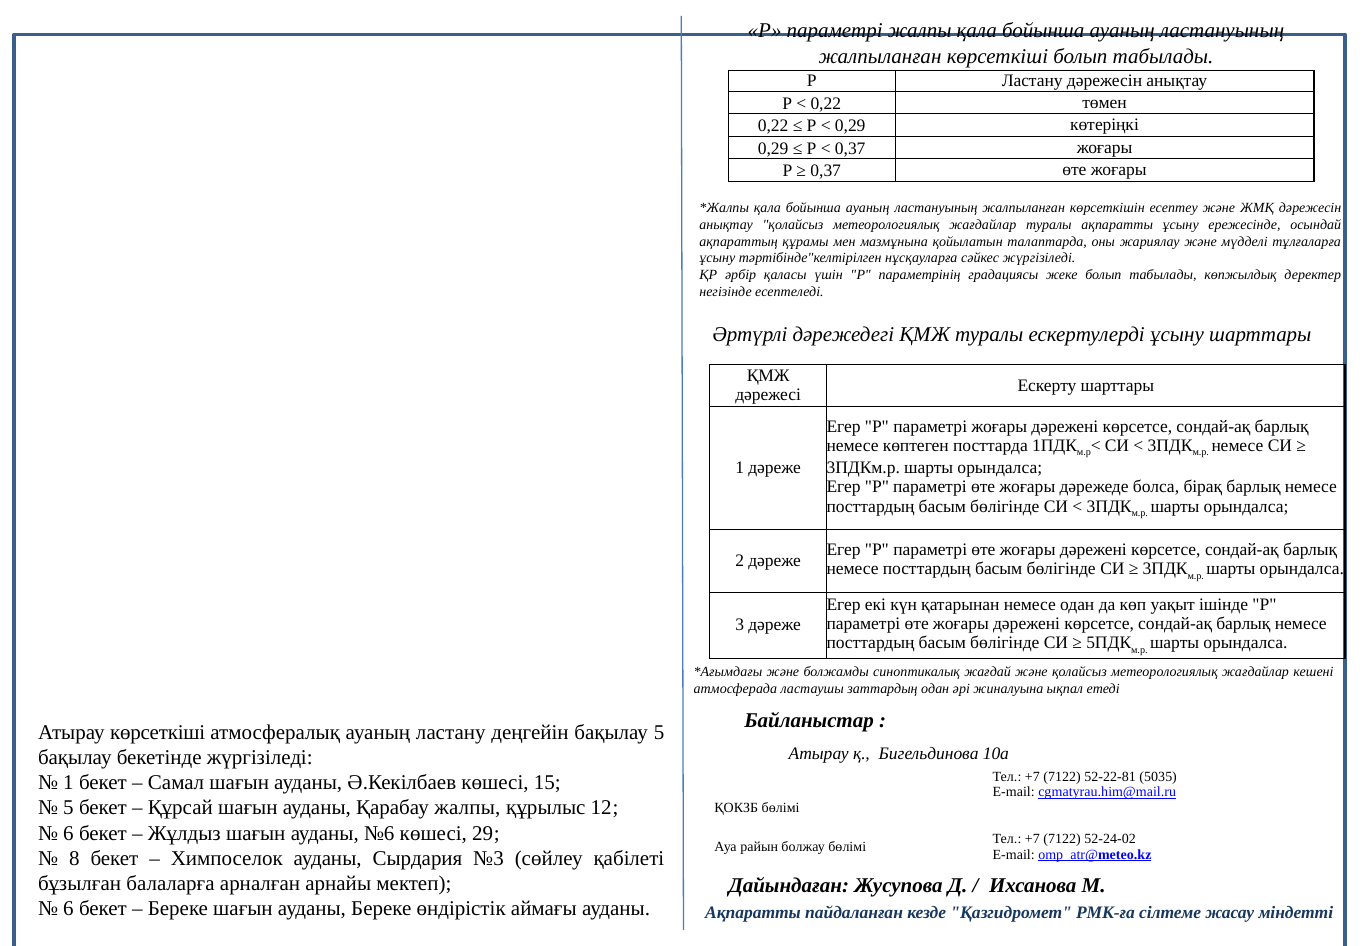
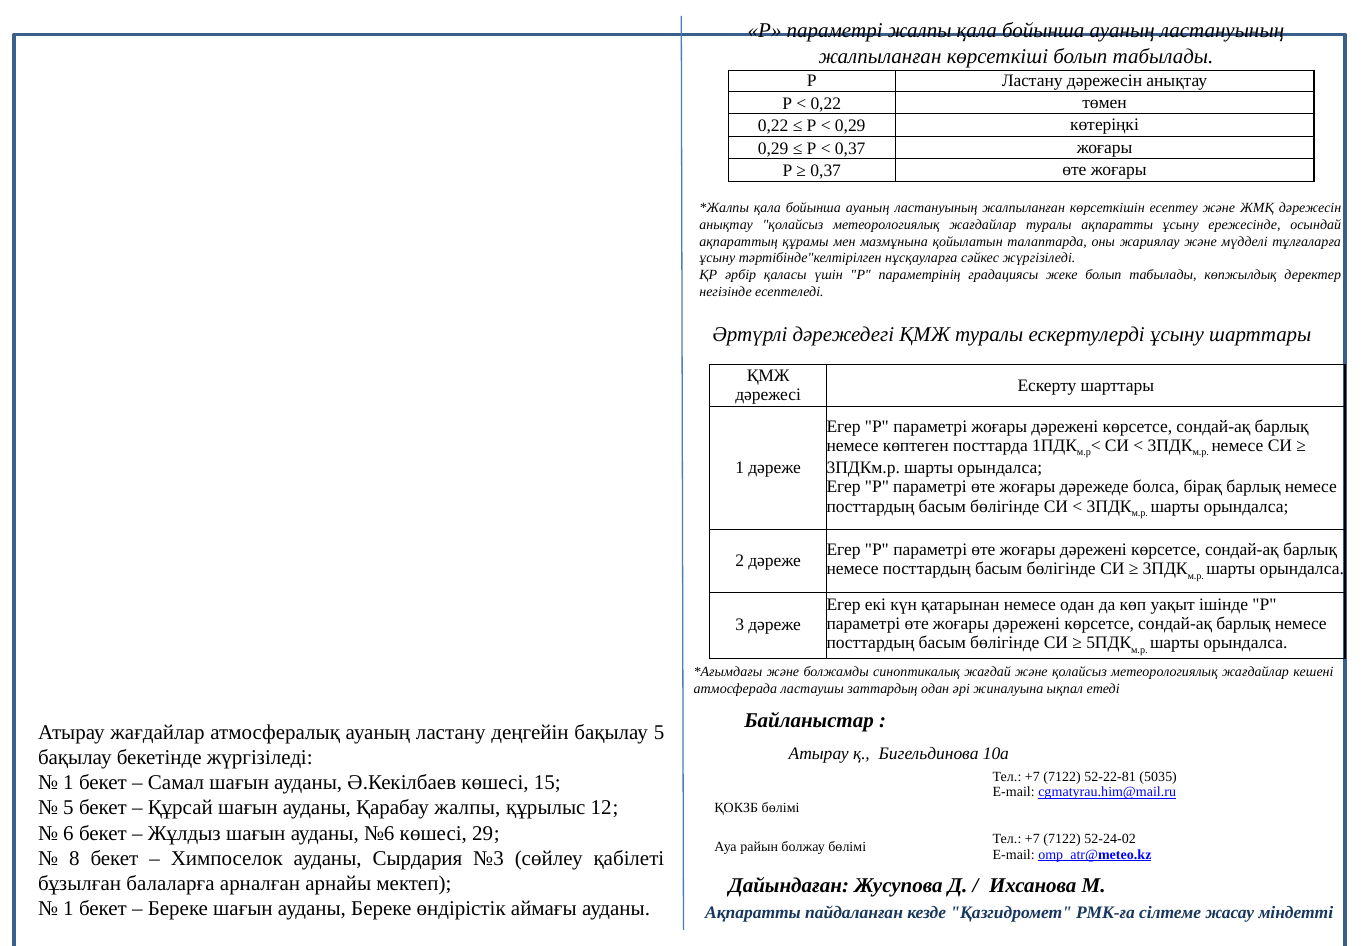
Атырау көрсеткіші: көрсеткіші -> жағдайлар
6 at (68, 909): 6 -> 1
